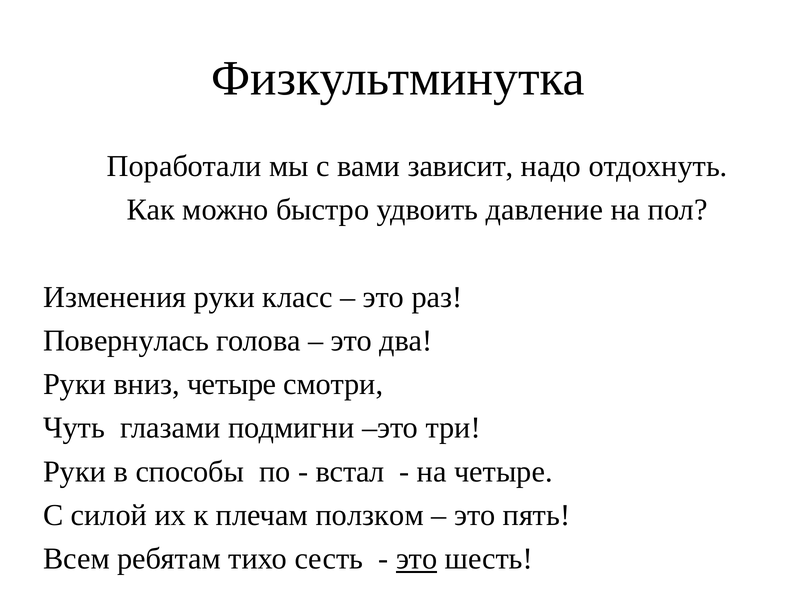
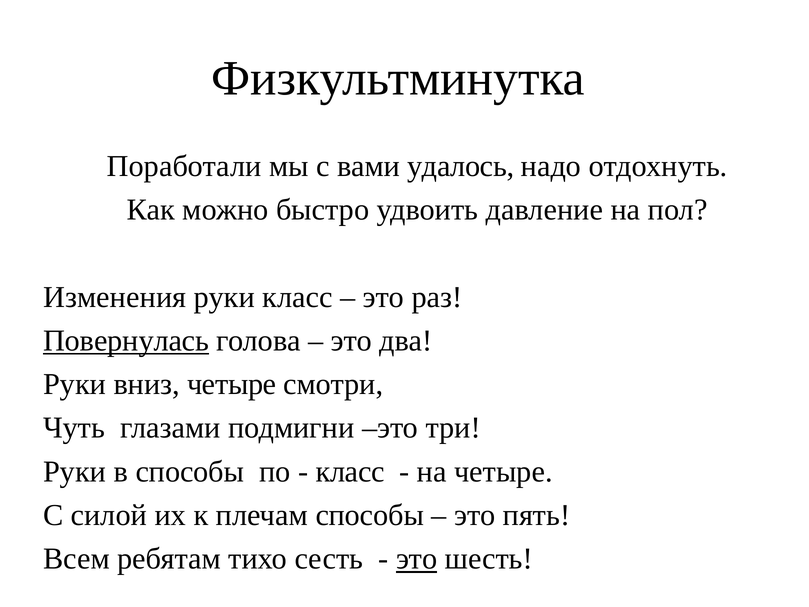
зависит: зависит -> удалось
Повернулась underline: none -> present
встал at (350, 471): встал -> класс
плечам ползком: ползком -> способы
